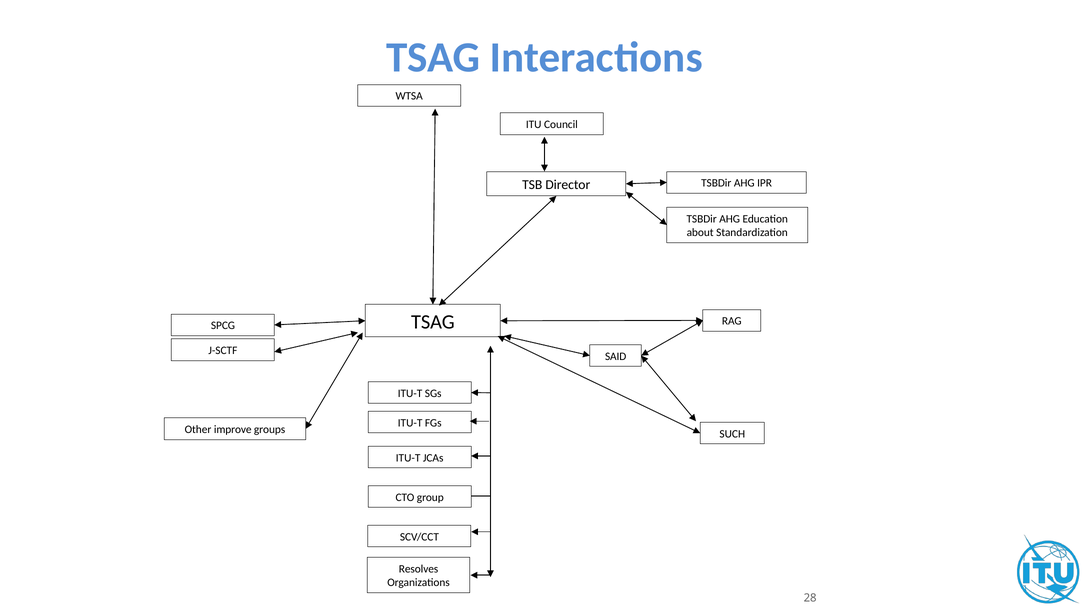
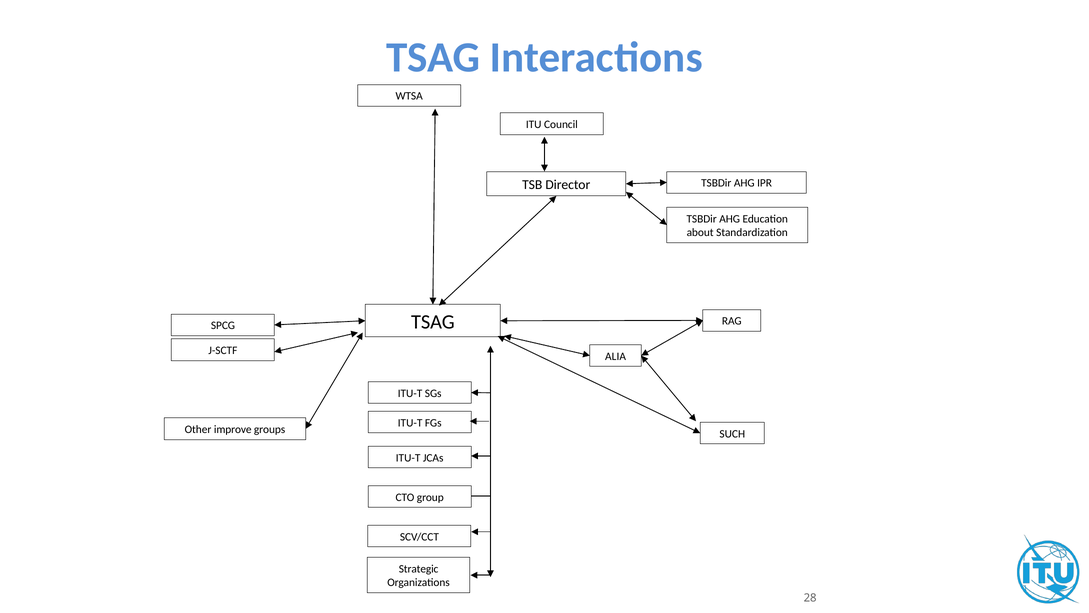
SAID: SAID -> ALIA
Resolves: Resolves -> Strategic
